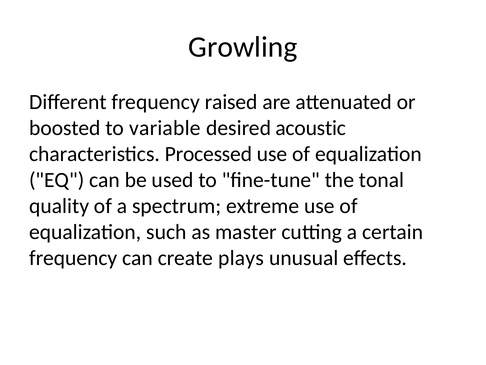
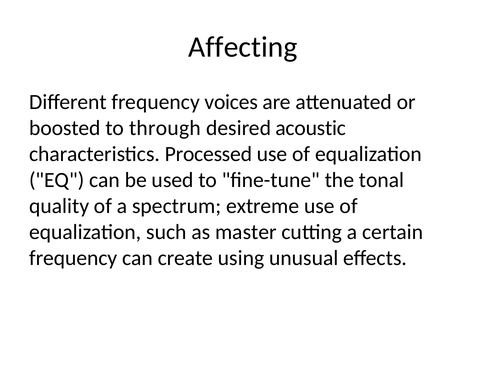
Growling: Growling -> Affecting
raised: raised -> voices
variable: variable -> through
plays: plays -> using
